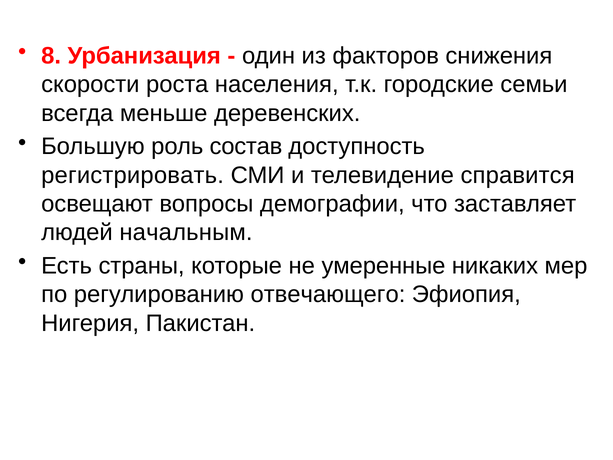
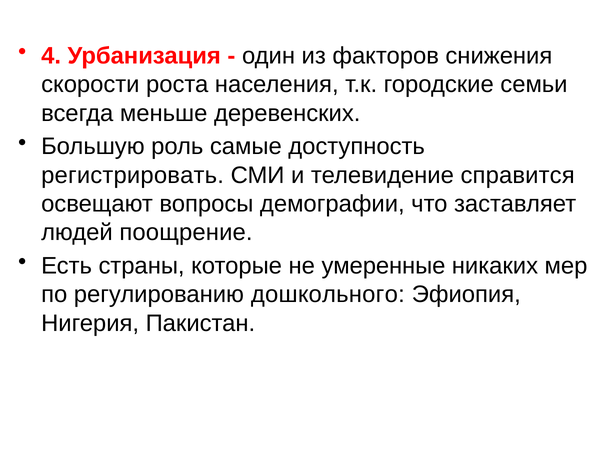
8: 8 -> 4
состав: состав -> самые
начальным: начальным -> поощрение
отвечающего: отвечающего -> дошкольного
